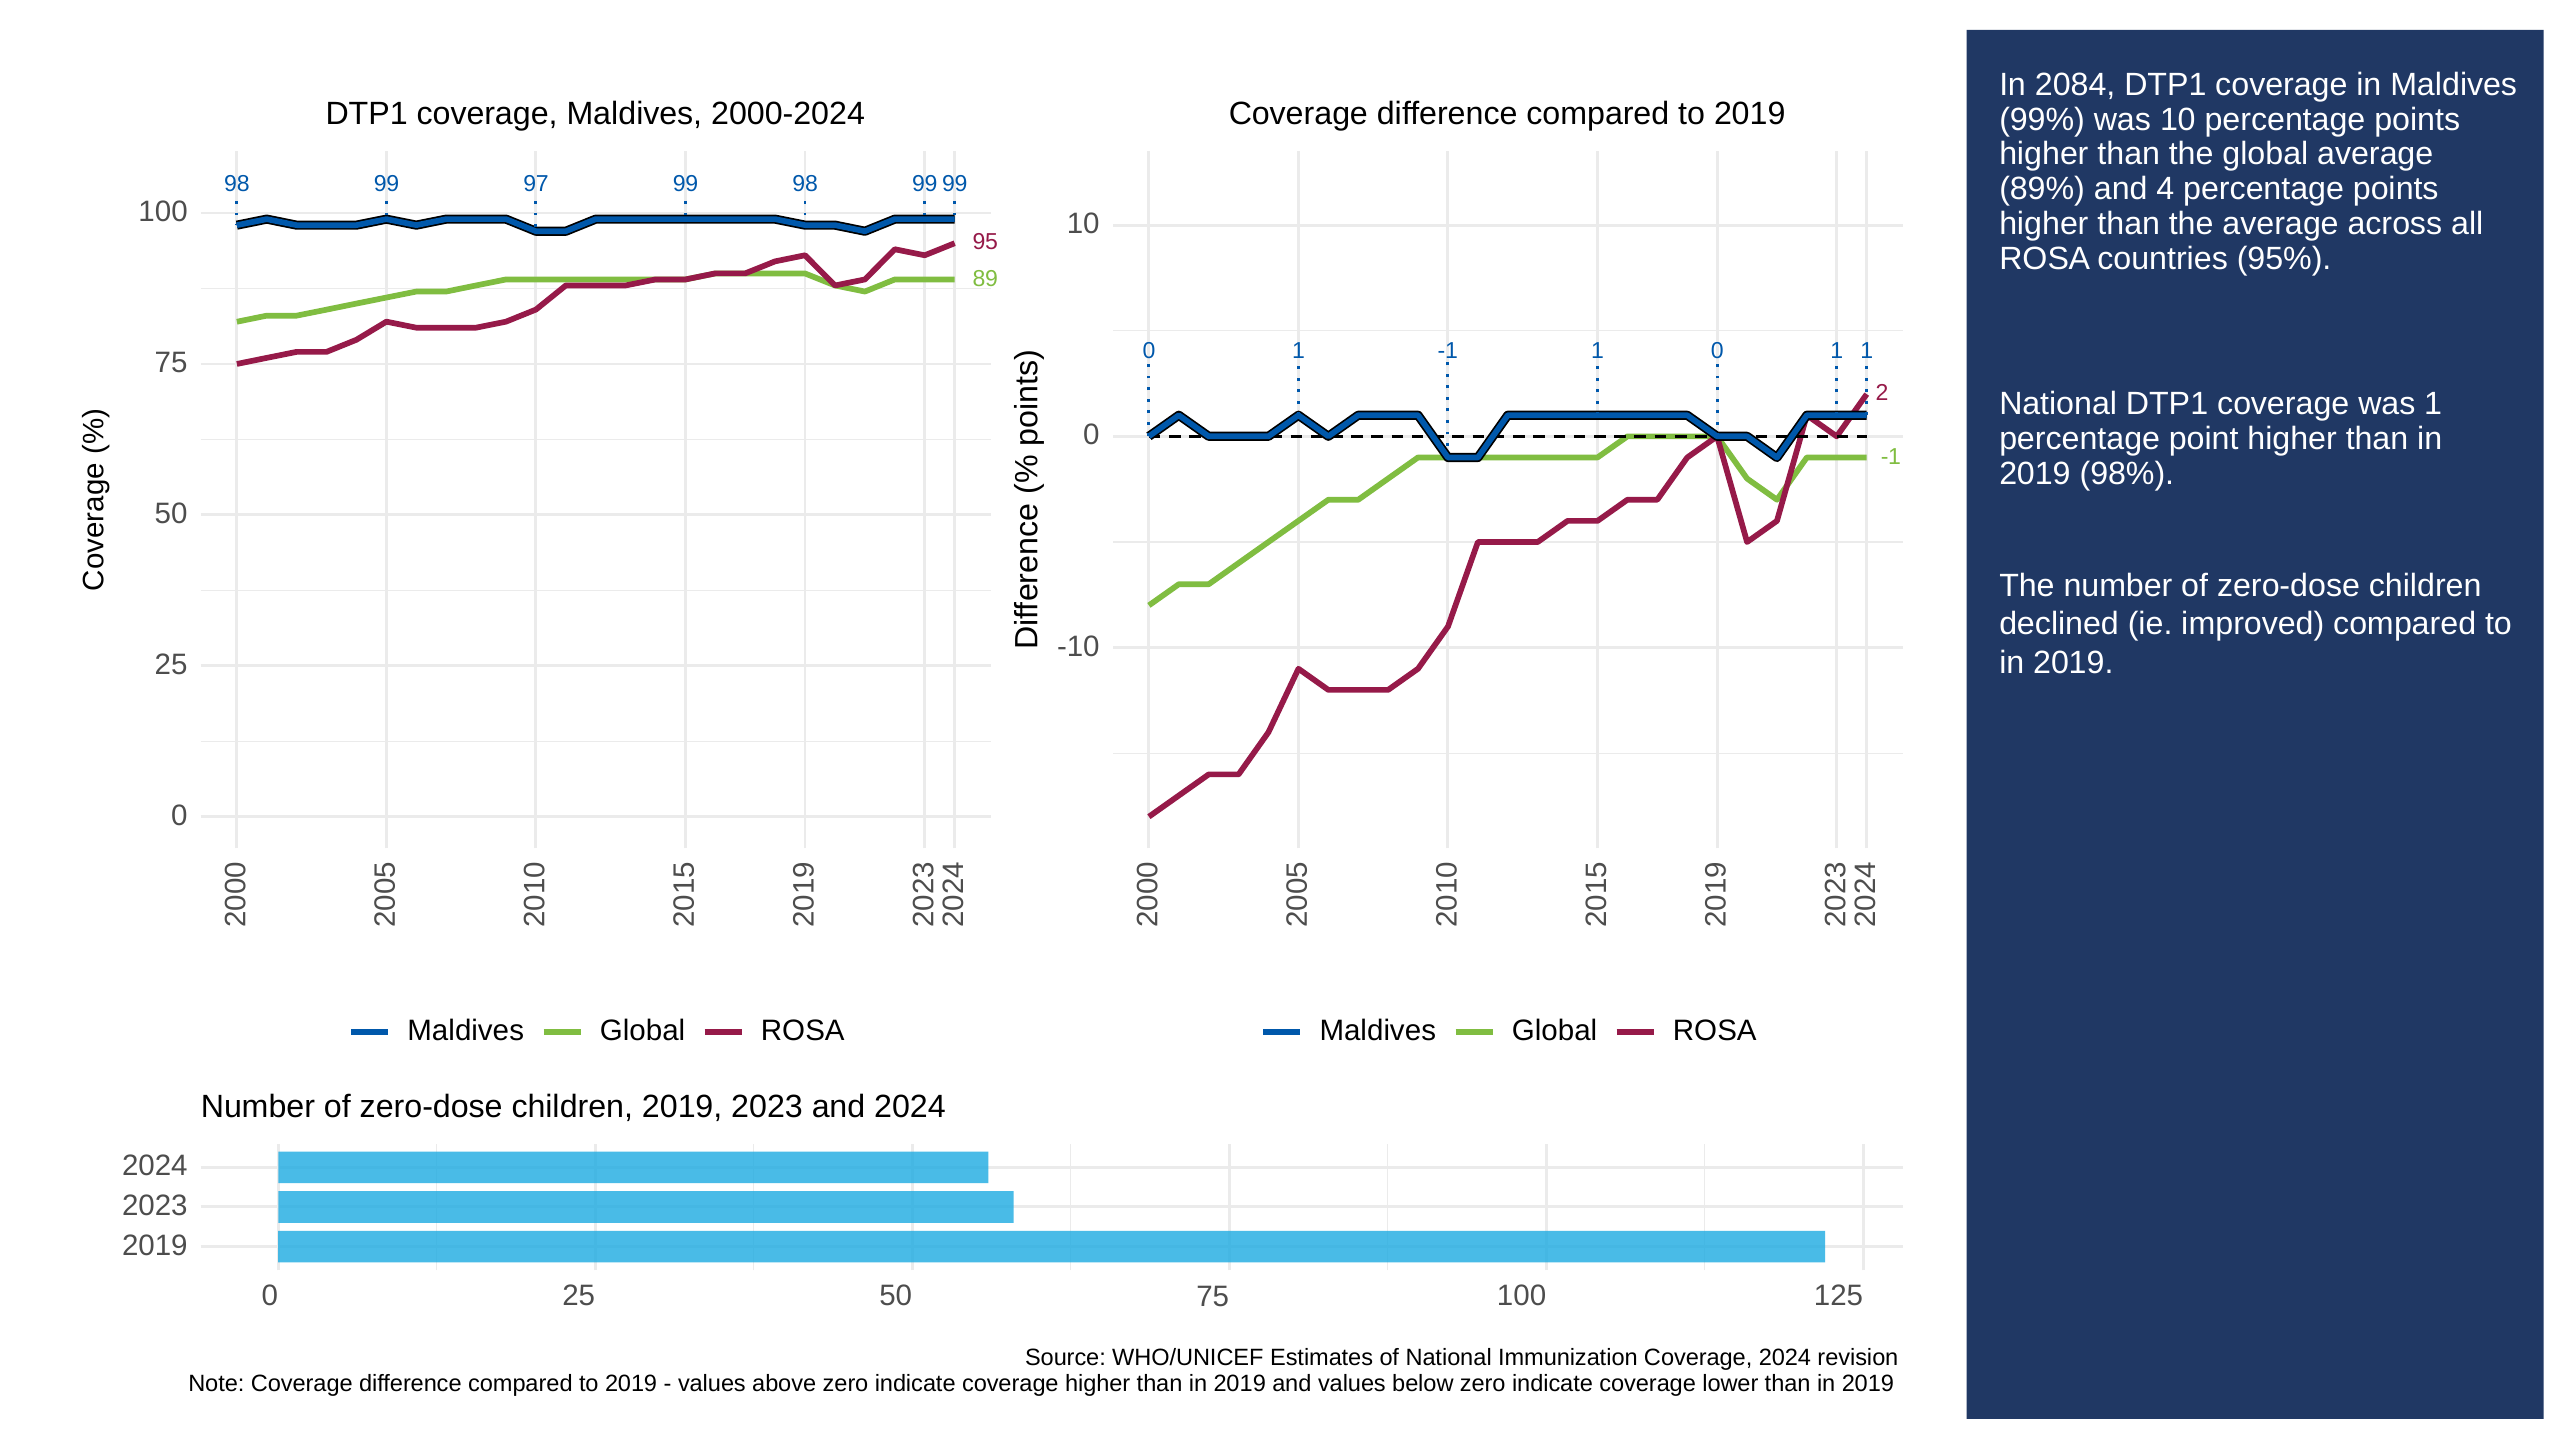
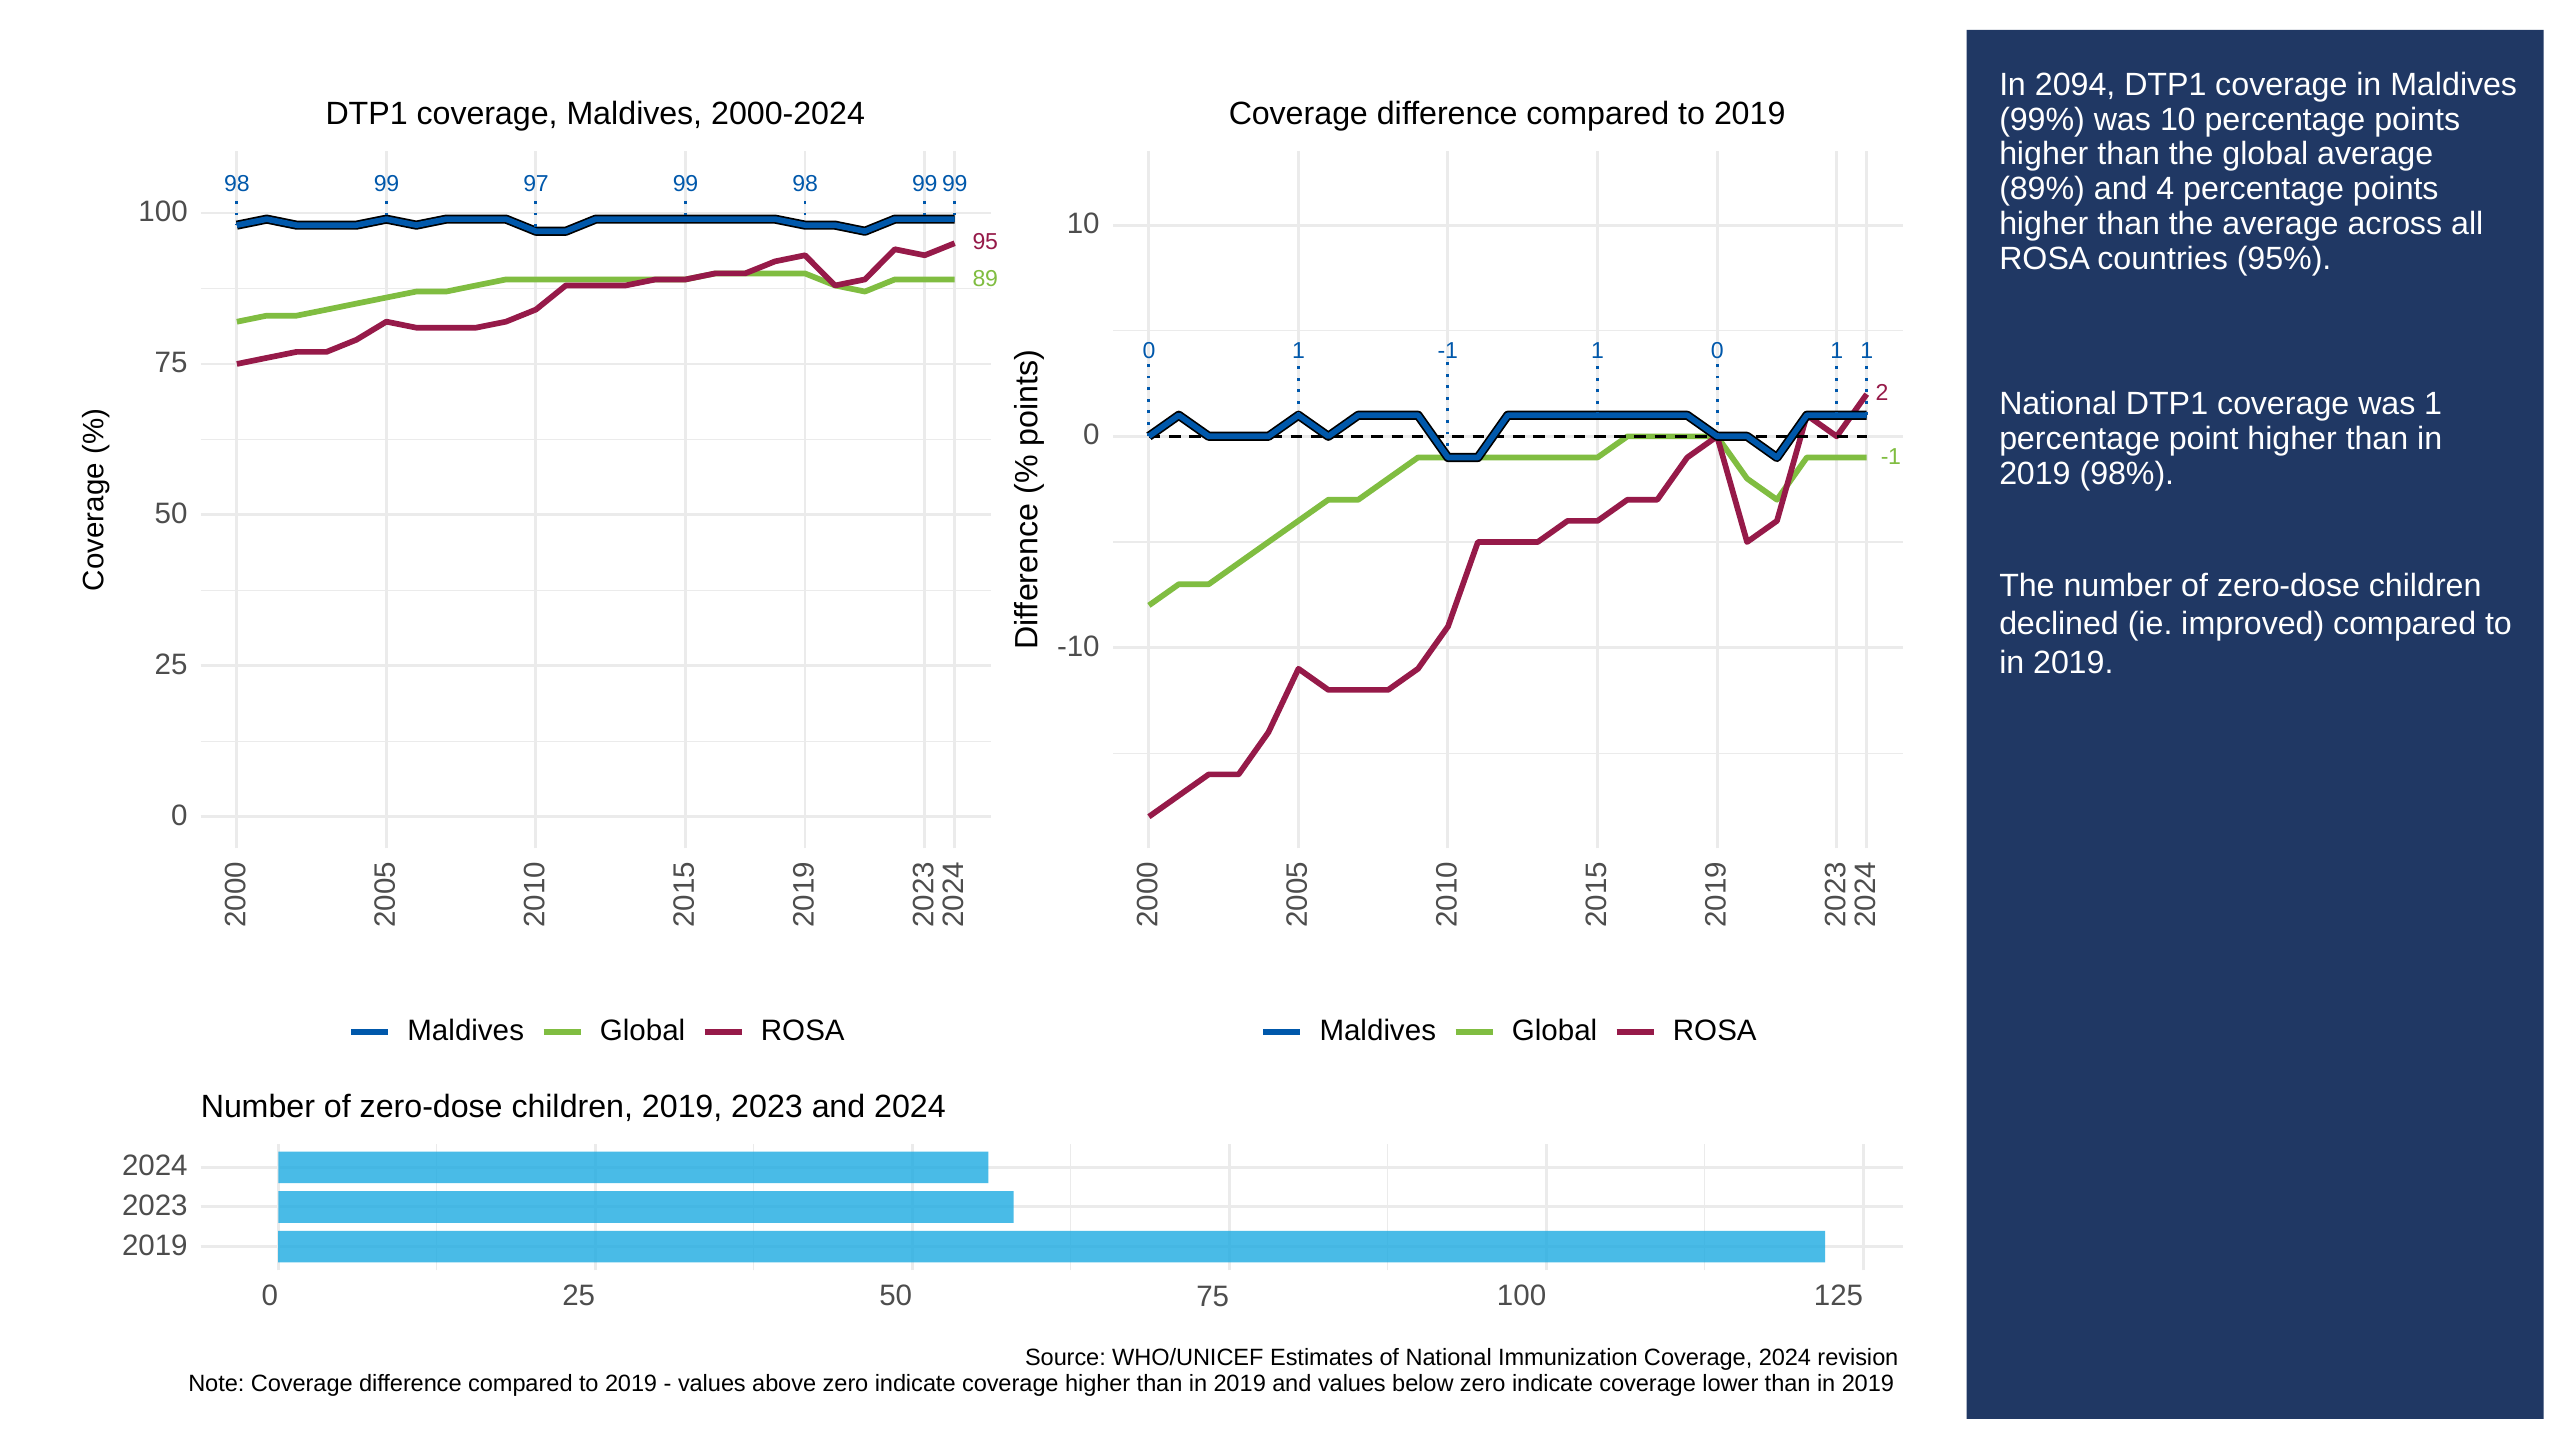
2084: 2084 -> 2094
